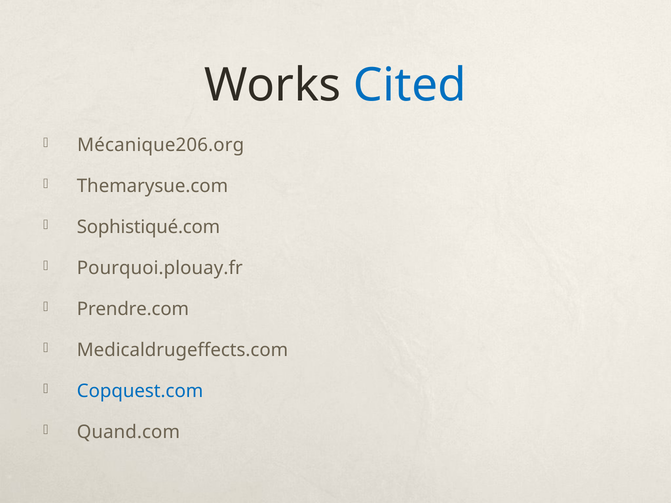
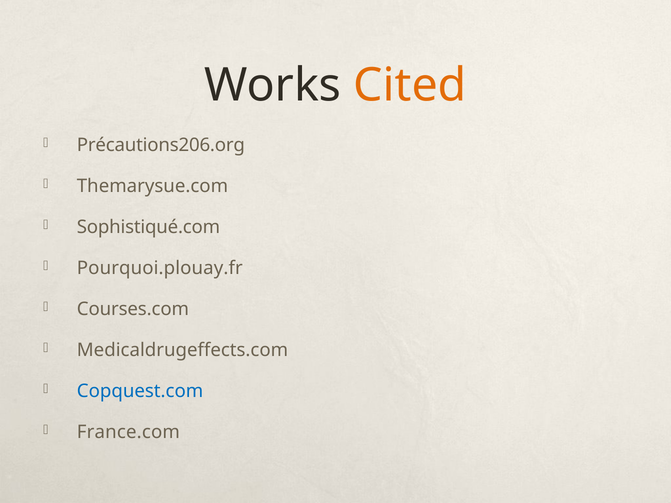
Cited colour: blue -> orange
Mécanique206.org: Mécanique206.org -> Précautions206.org
Prendre.com: Prendre.com -> Courses.com
Quand.com: Quand.com -> France.com
